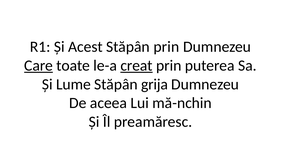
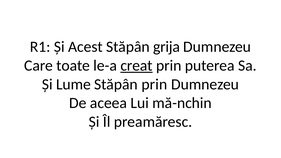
Stăpân prin: prin -> grija
Care underline: present -> none
Stăpân grija: grija -> prin
